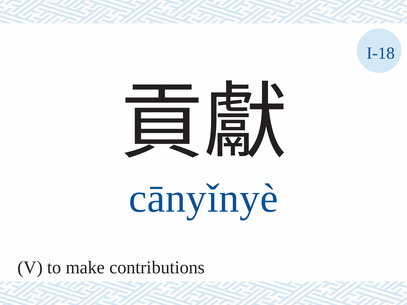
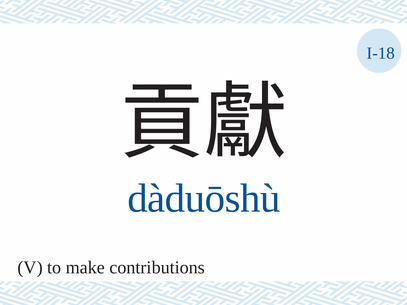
cānyǐnyè: cānyǐnyè -> dàduōshù
